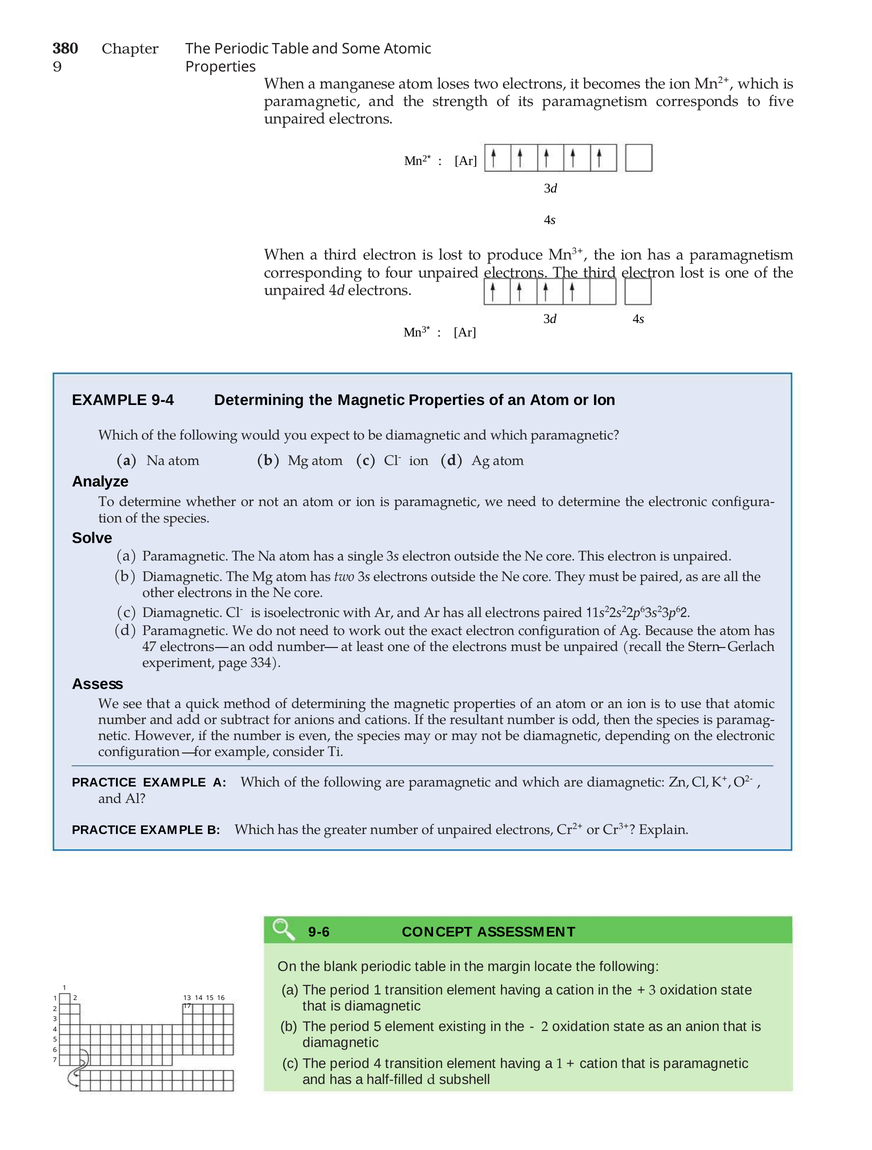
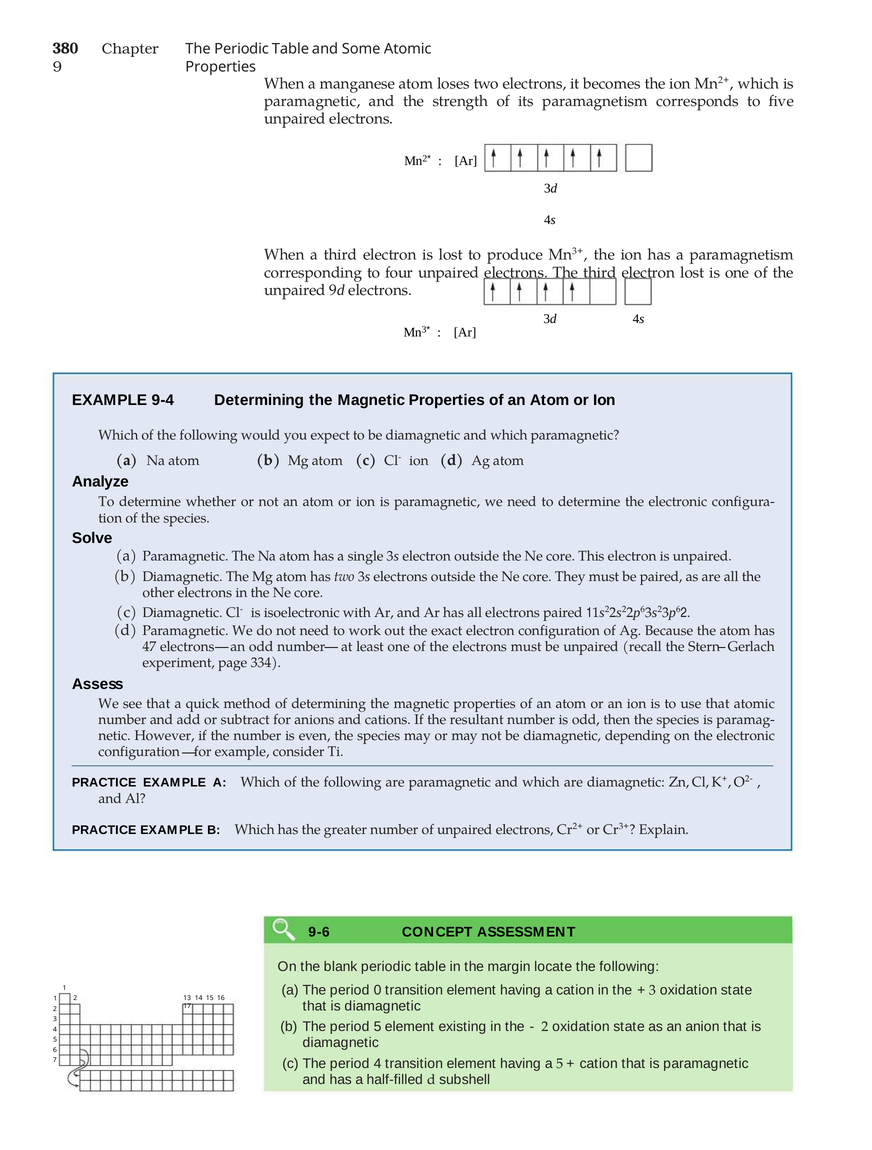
unpaired 4: 4 -> 9
period 1: 1 -> 0
a 1: 1 -> 5
